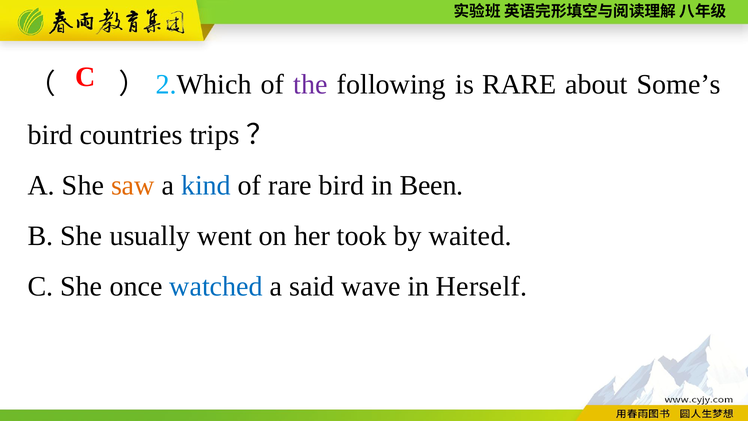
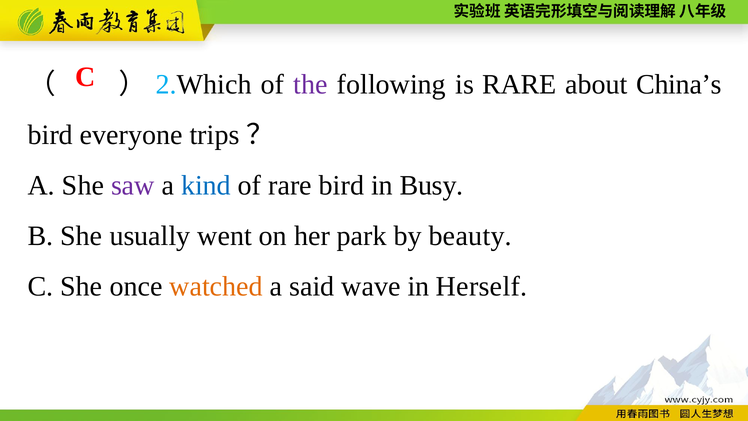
Some’s: Some’s -> China’s
countries: countries -> everyone
saw colour: orange -> purple
Been: Been -> Busy
took: took -> park
waited: waited -> beauty
watched colour: blue -> orange
